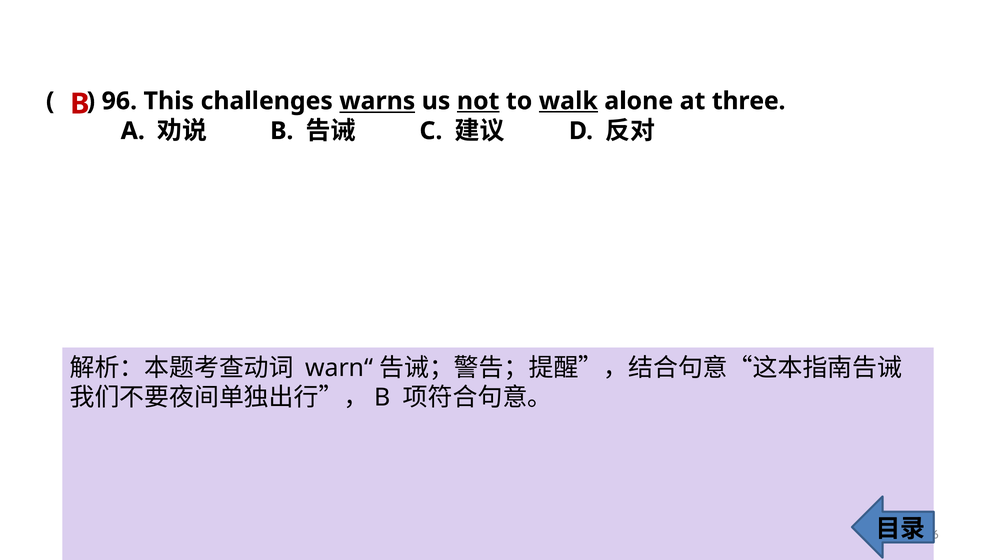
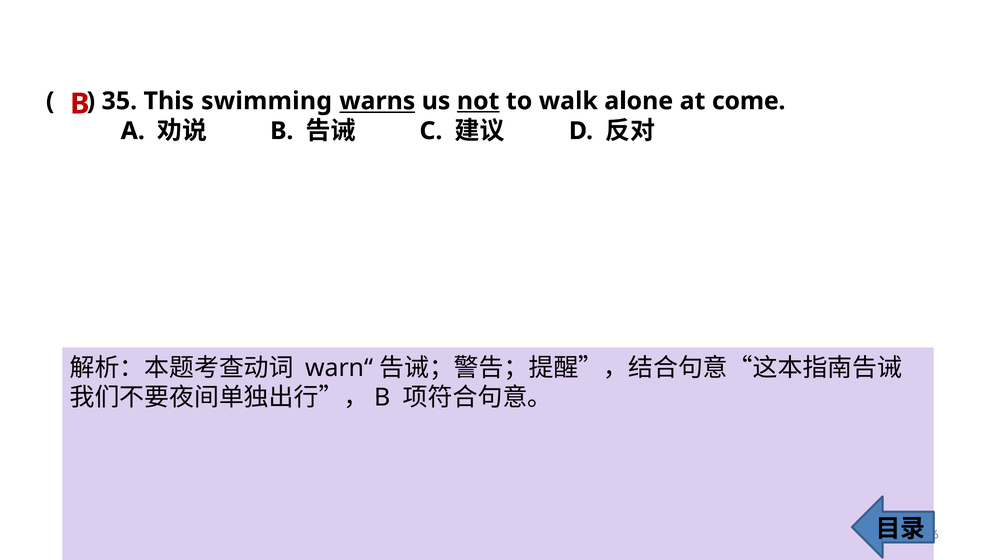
96: 96 -> 35
challenges: challenges -> swimming
walk underline: present -> none
three: three -> come
